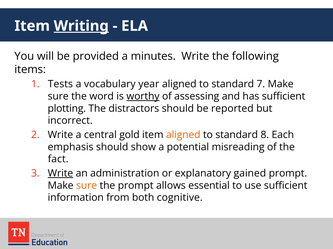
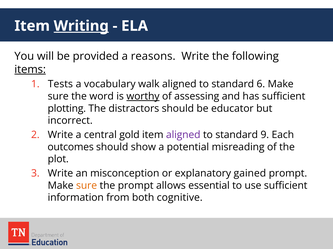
minutes: minutes -> reasons
items underline: none -> present
year: year -> walk
7: 7 -> 6
reported: reported -> educator
aligned at (183, 135) colour: orange -> purple
8: 8 -> 9
emphasis: emphasis -> outcomes
fact: fact -> plot
Write at (60, 174) underline: present -> none
administration: administration -> misconception
